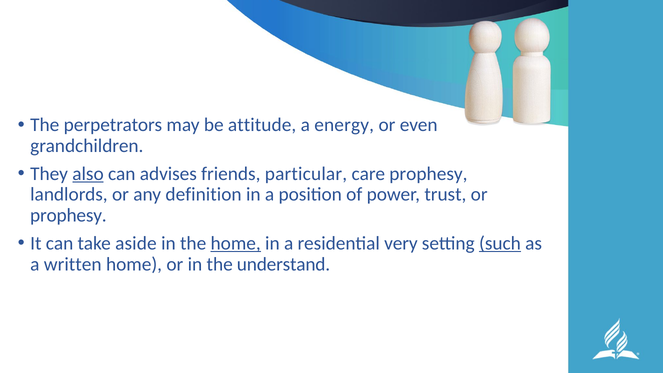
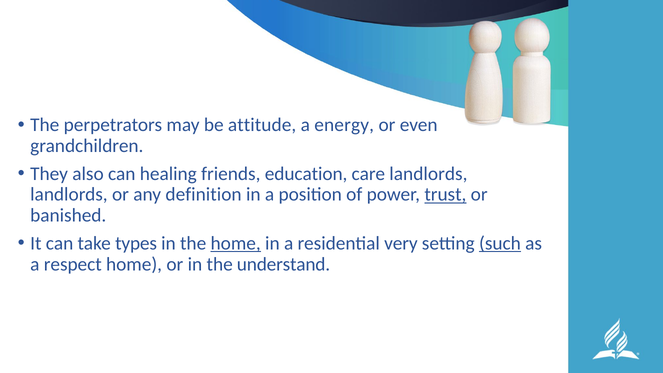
also underline: present -> none
advises: advises -> healing
particular: particular -> education
care prophesy: prophesy -> landlords
trust underline: none -> present
prophesy at (68, 215): prophesy -> banished
aside: aside -> types
written: written -> respect
